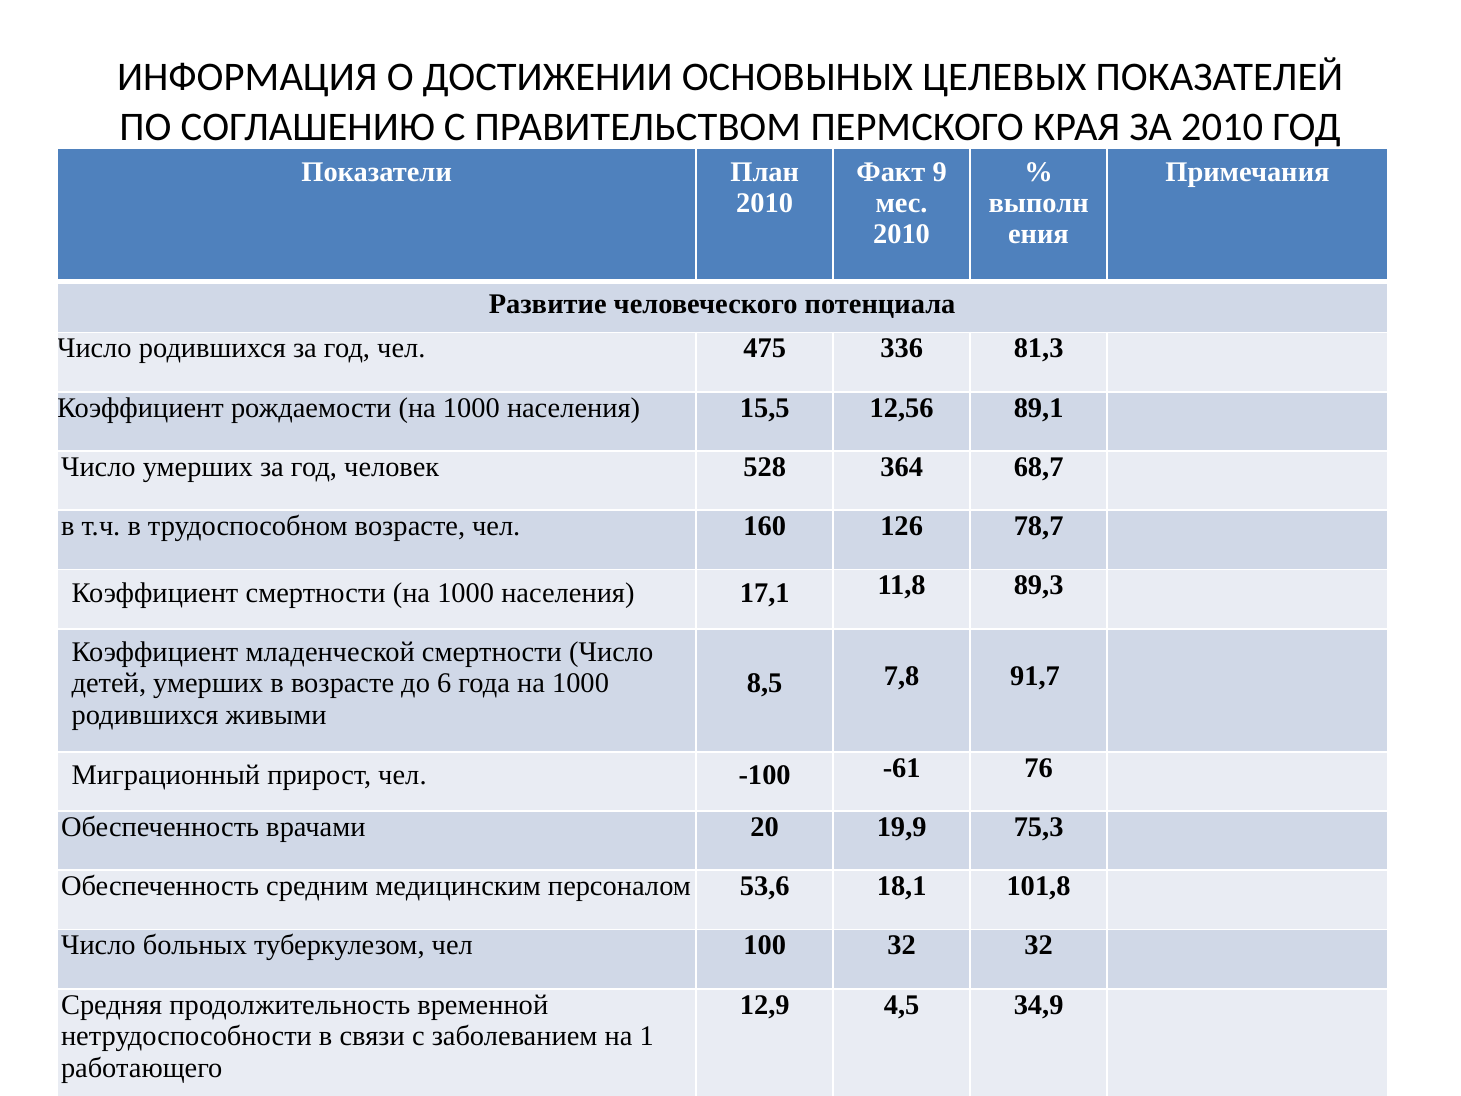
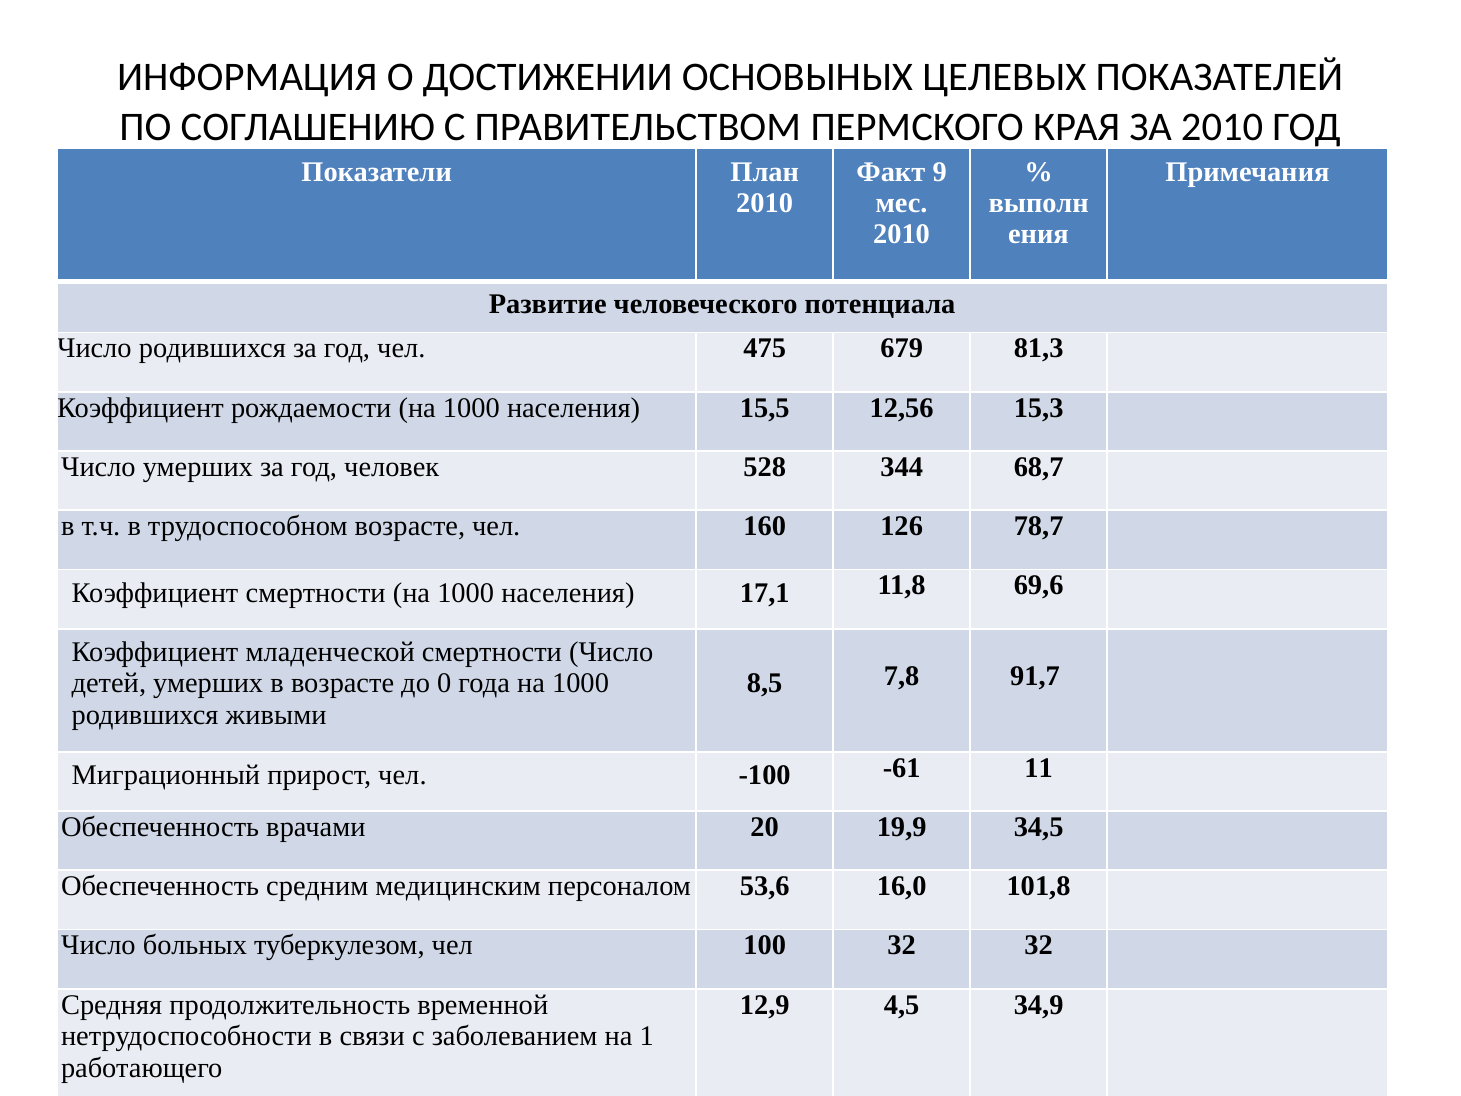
336: 336 -> 679
89,1: 89,1 -> 15,3
364: 364 -> 344
89,3: 89,3 -> 69,6
6: 6 -> 0
76: 76 -> 11
75,3: 75,3 -> 34,5
18,1: 18,1 -> 16,0
